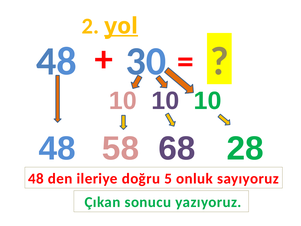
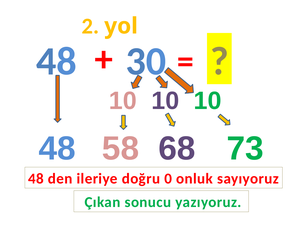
yol underline: present -> none
28: 28 -> 73
5: 5 -> 0
